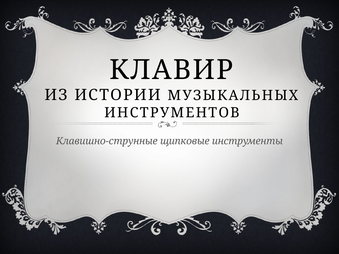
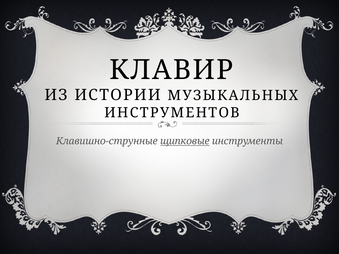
щипковые underline: none -> present
